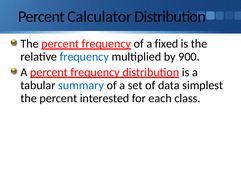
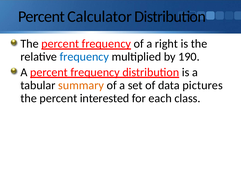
fixed: fixed -> right
900: 900 -> 190
summary colour: blue -> orange
simplest: simplest -> pictures
